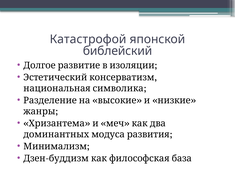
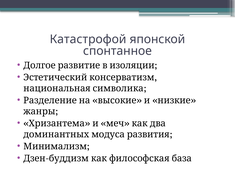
библейский: библейский -> спонтанное
